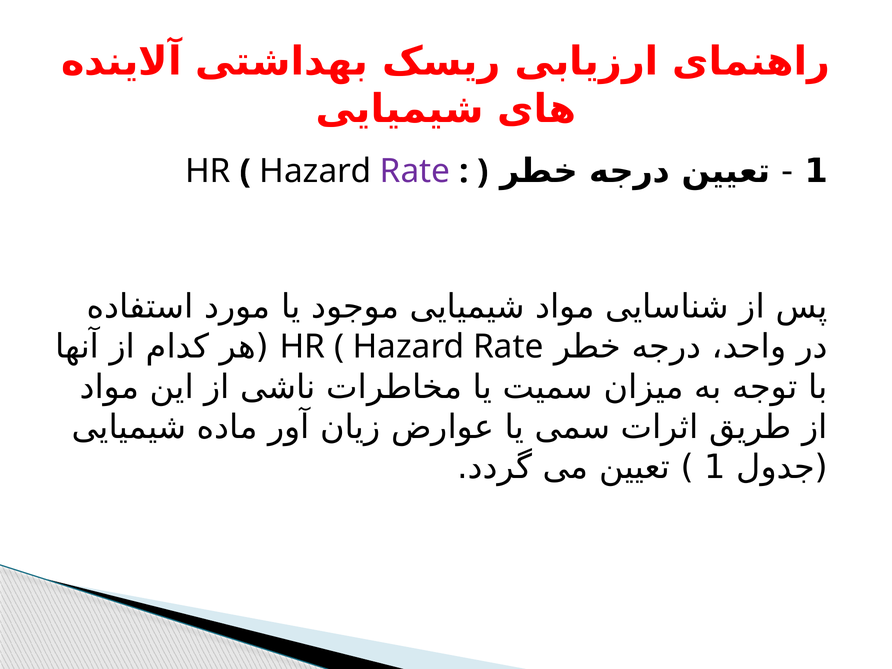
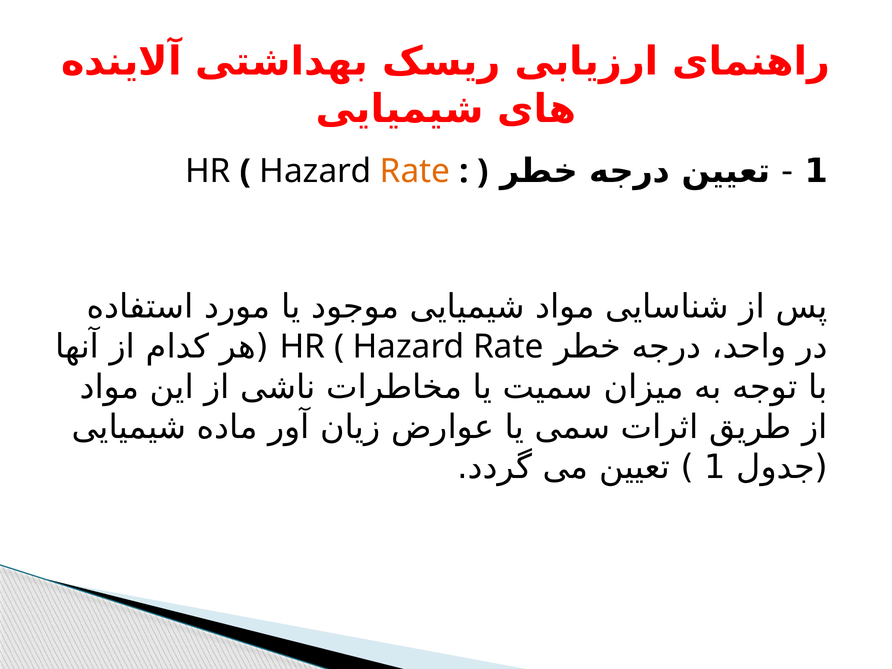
Rate at (415, 171) colour: purple -> orange
